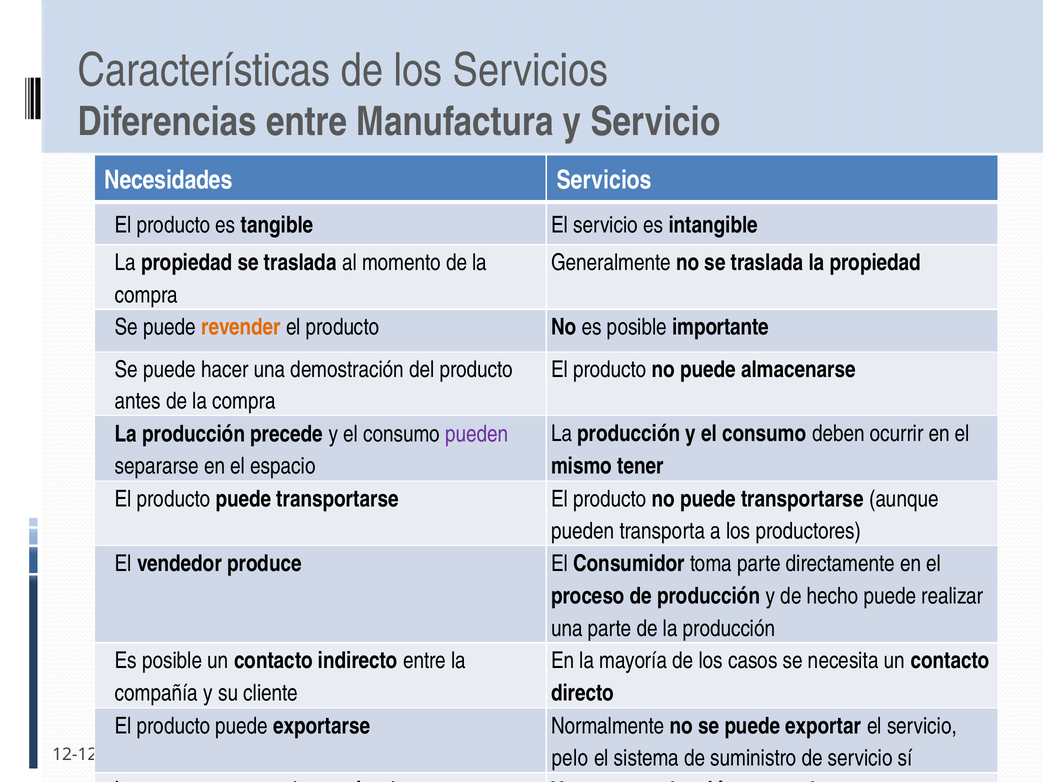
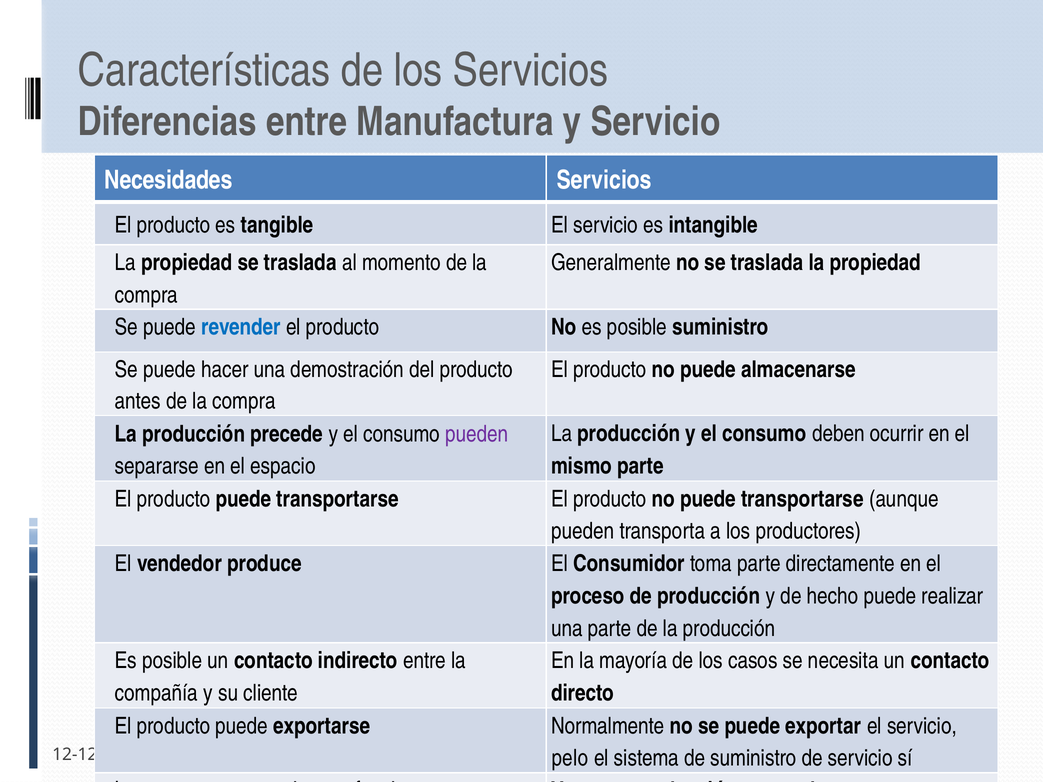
revender colour: orange -> blue
posible importante: importante -> suministro
mismo tener: tener -> parte
